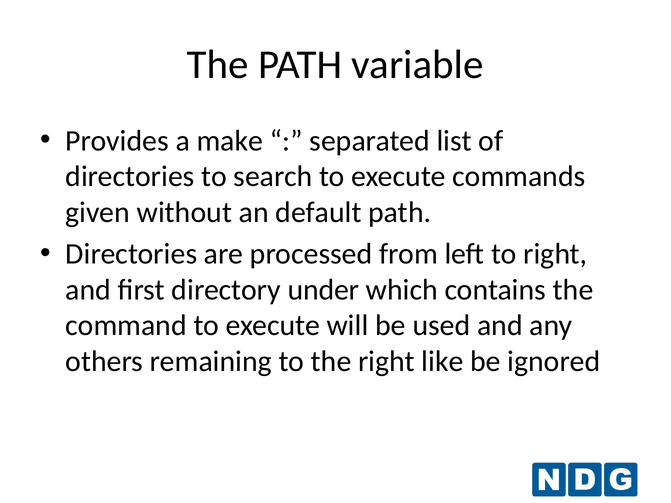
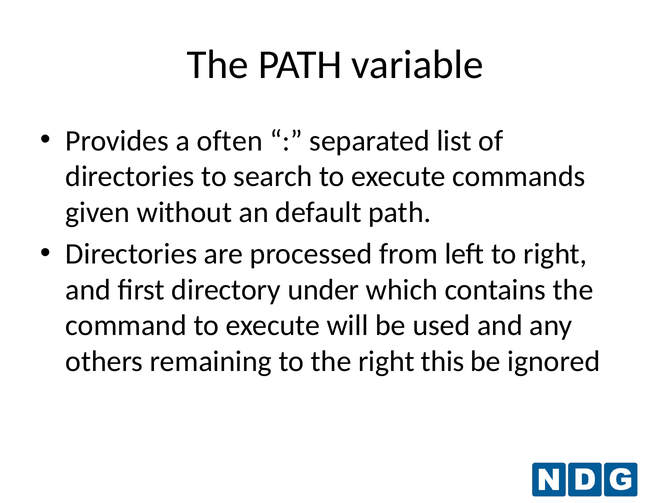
make: make -> often
like: like -> this
